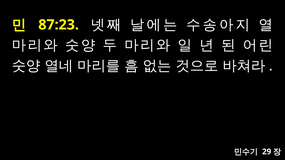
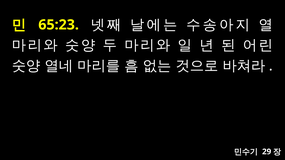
87:23: 87:23 -> 65:23
